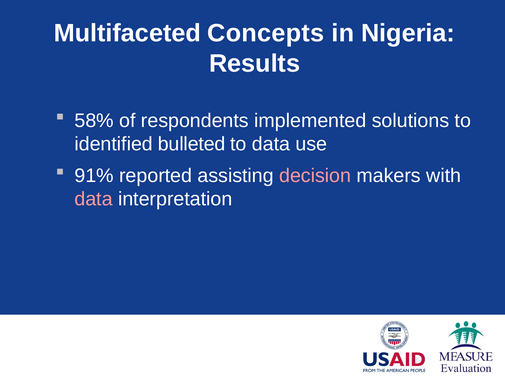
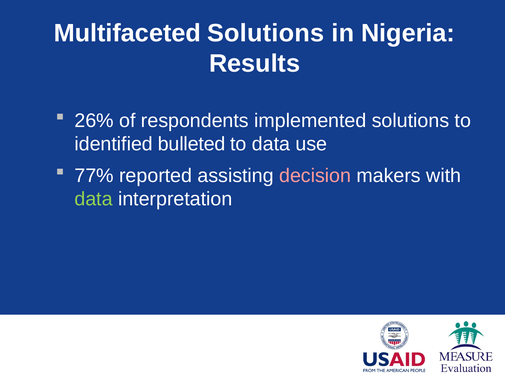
Multifaceted Concepts: Concepts -> Solutions
58%: 58% -> 26%
91%: 91% -> 77%
data at (94, 200) colour: pink -> light green
